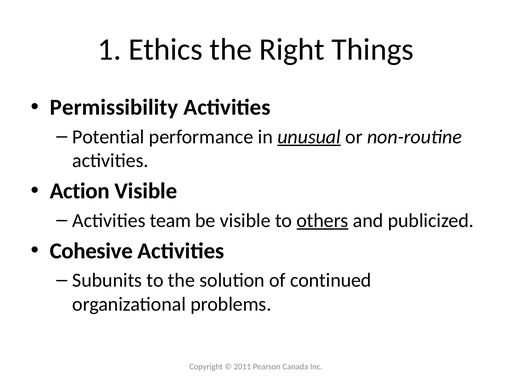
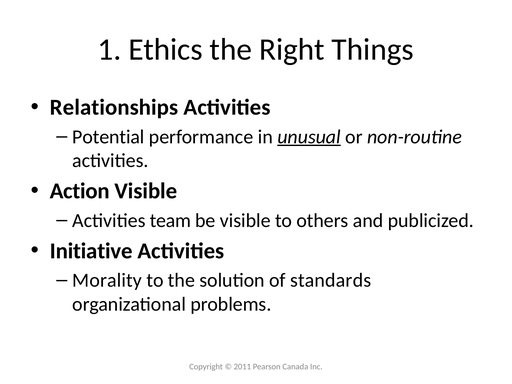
Permissibility: Permissibility -> Relationships
others underline: present -> none
Cohesive: Cohesive -> Initiative
Subunits: Subunits -> Morality
continued: continued -> standards
